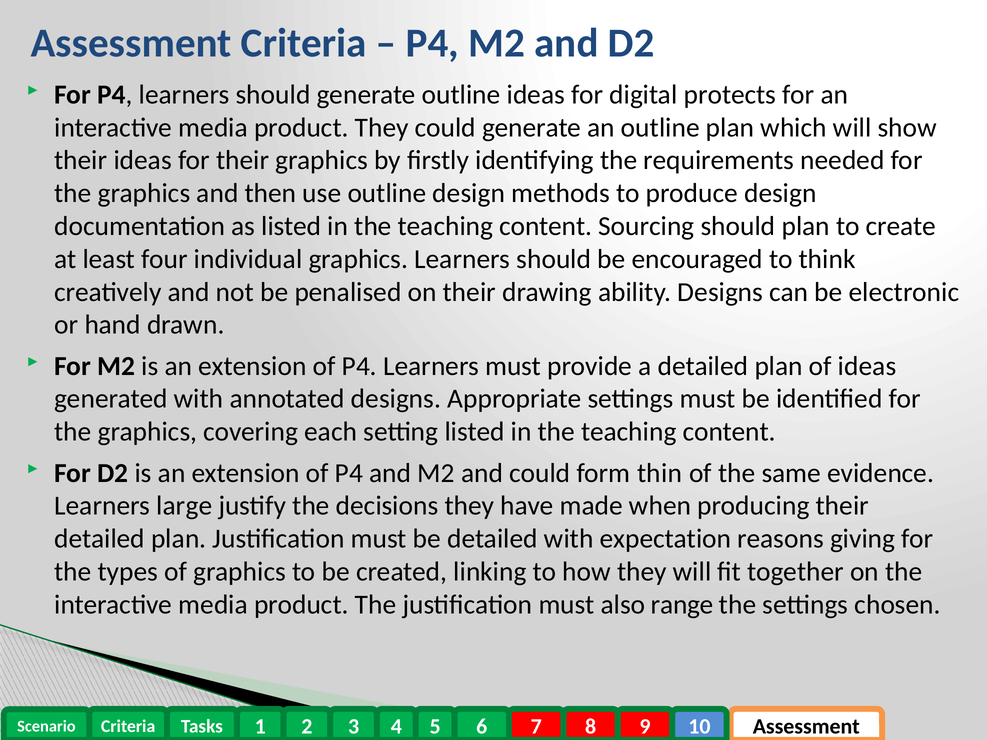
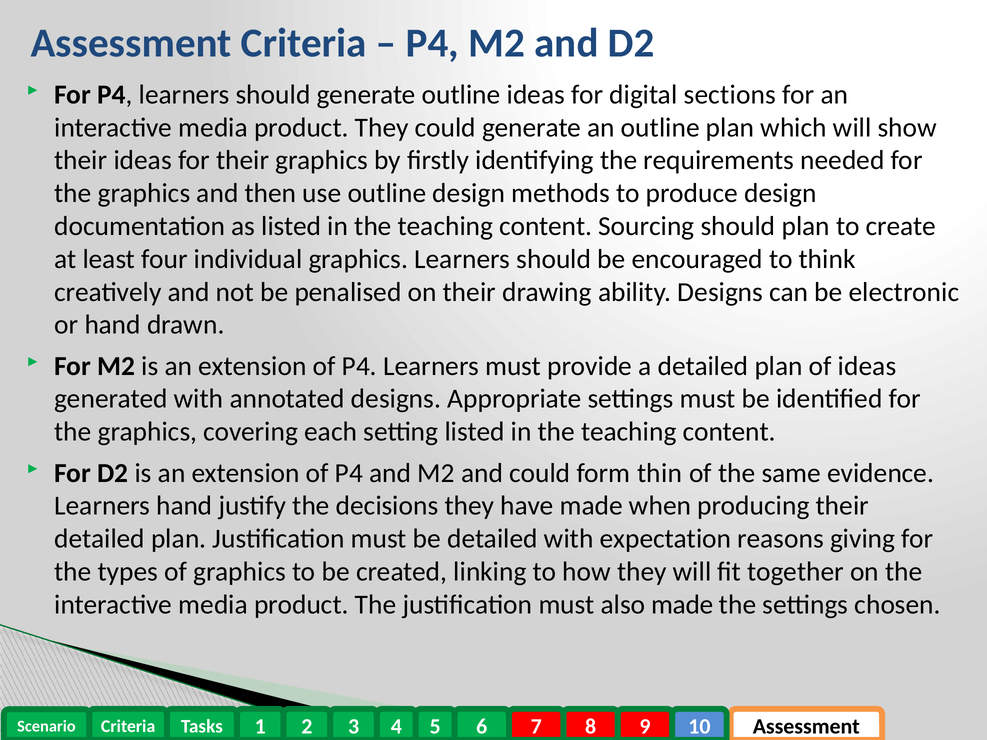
protects: protects -> sections
Learners large: large -> hand
also range: range -> made
